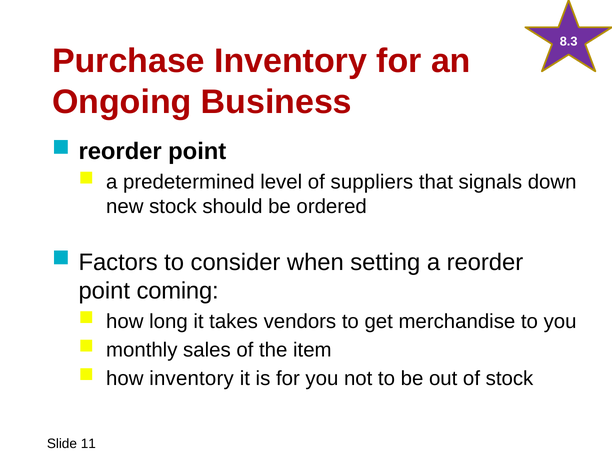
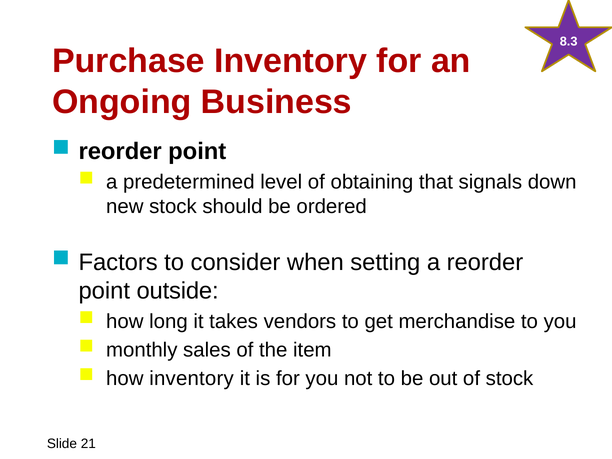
suppliers: suppliers -> obtaining
coming: coming -> outside
11: 11 -> 21
